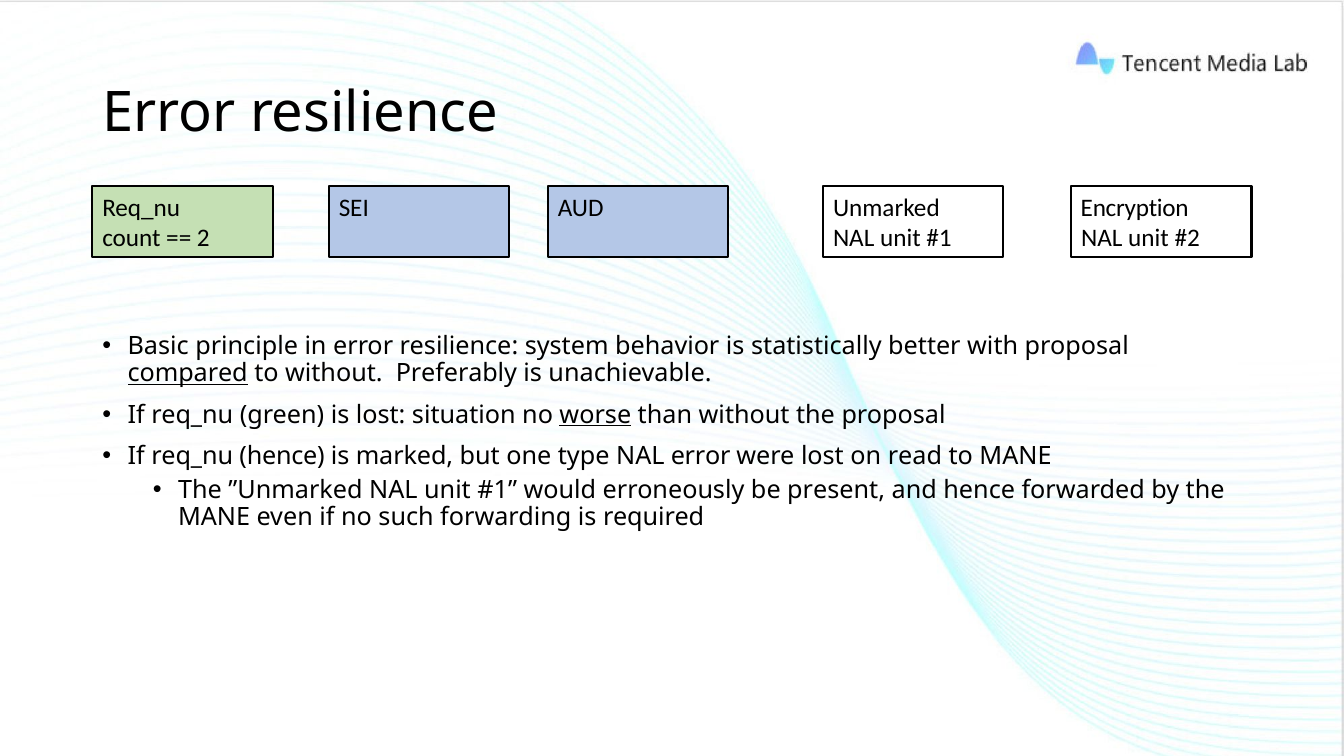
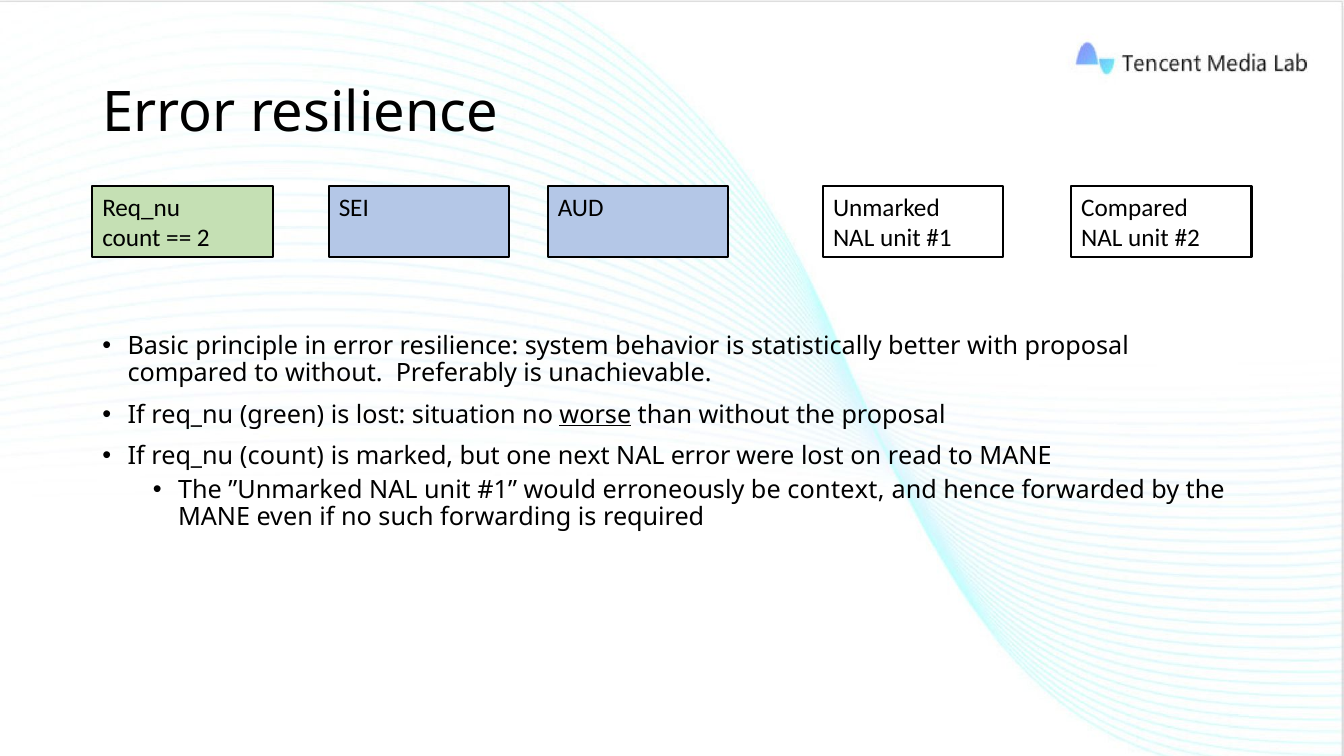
Encryption at (1135, 208): Encryption -> Compared
compared at (188, 374) underline: present -> none
If req_nu hence: hence -> count
type: type -> next
present: present -> context
